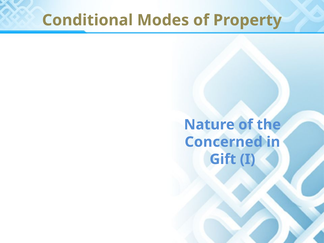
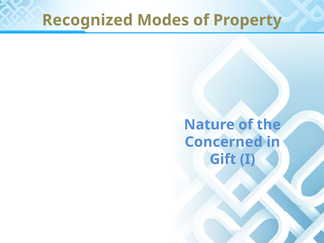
Conditional: Conditional -> Recognized
